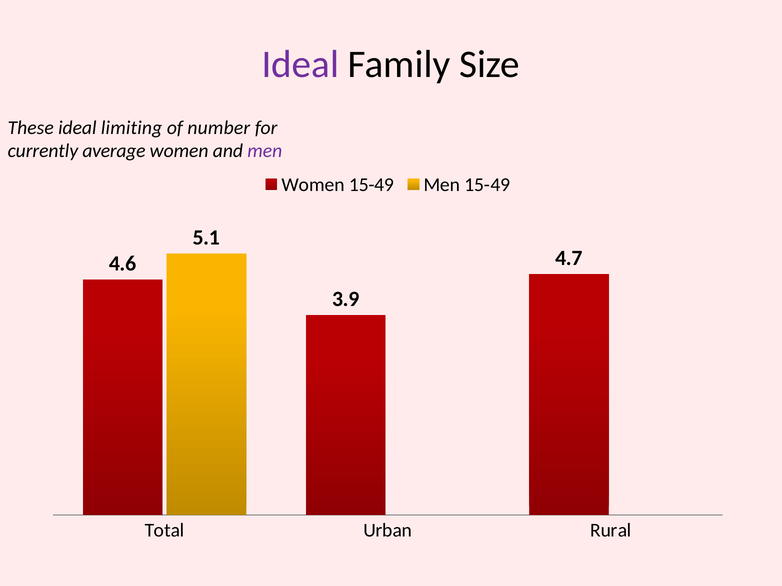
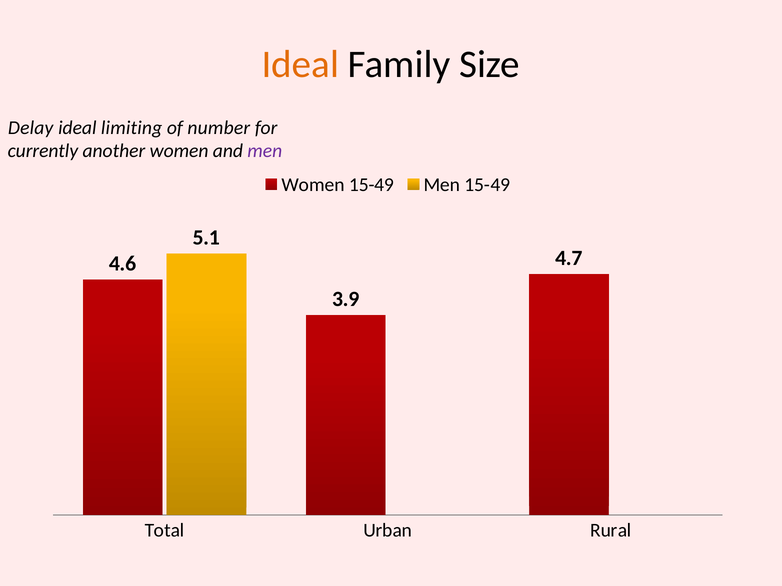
Ideal at (300, 65) colour: purple -> orange
These: These -> Delay
average: average -> another
